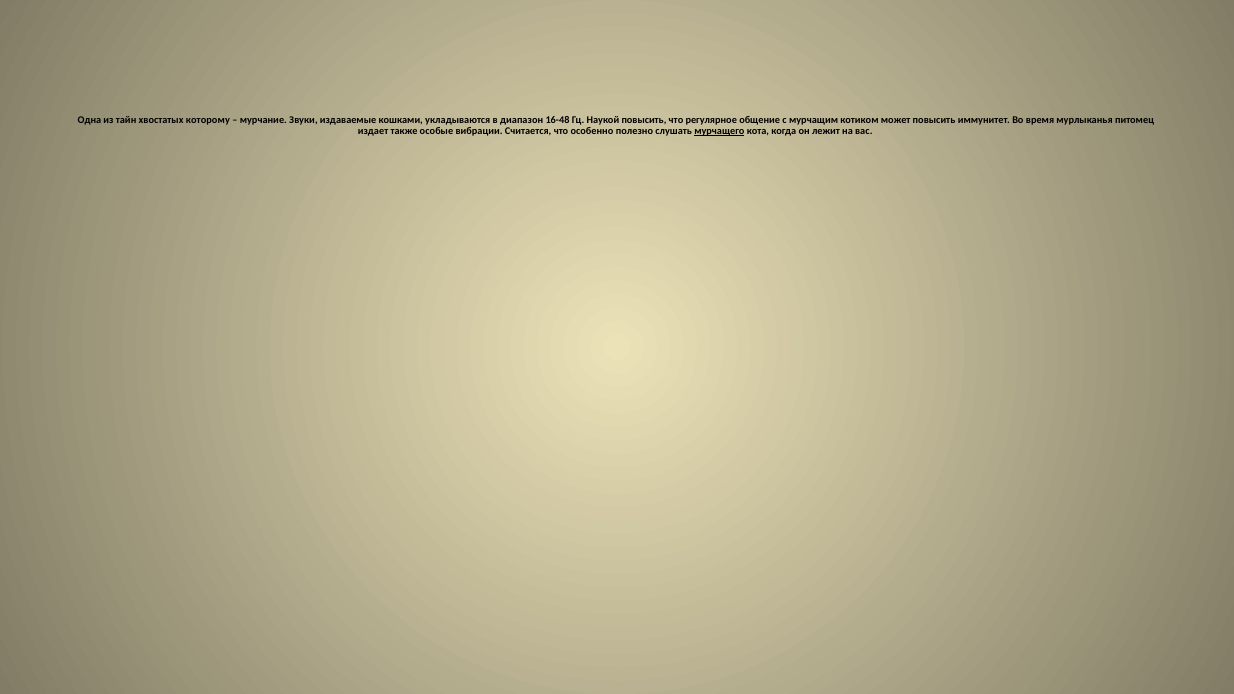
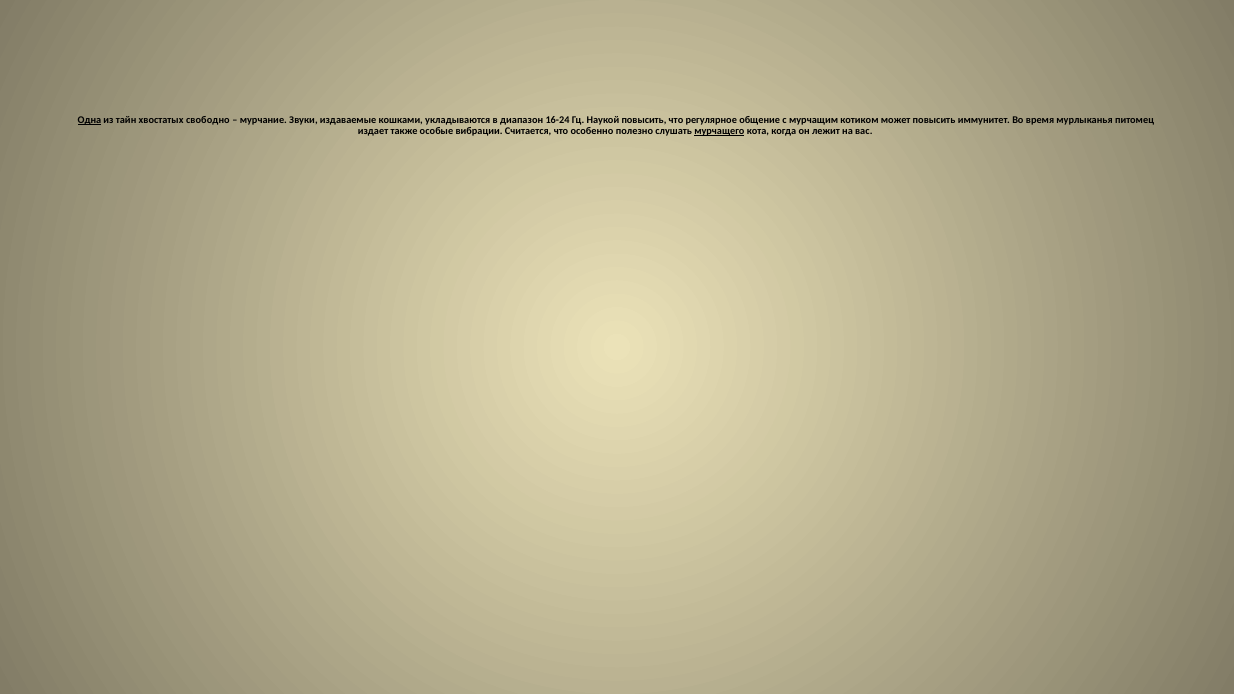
Одна underline: none -> present
которому: которому -> свободно
16-48: 16-48 -> 16-24
